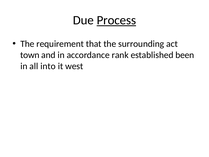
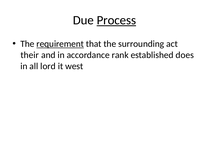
requirement underline: none -> present
town: town -> their
been: been -> does
into: into -> lord
